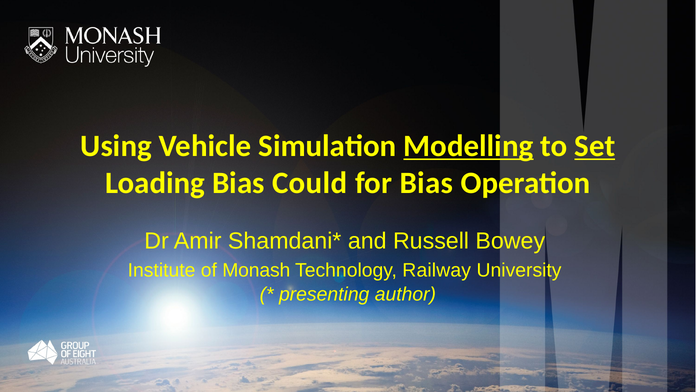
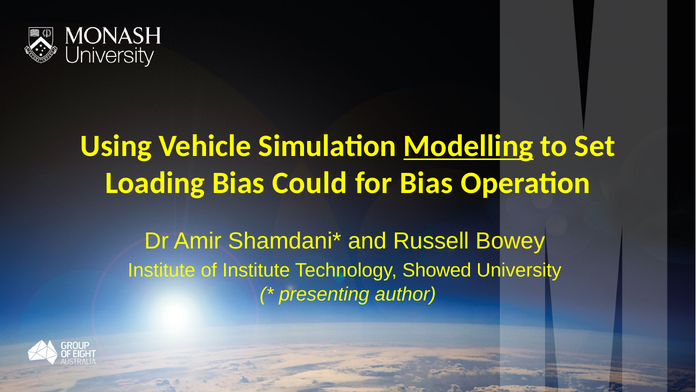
Set underline: present -> none
of Monash: Monash -> Institute
Railway: Railway -> Showed
